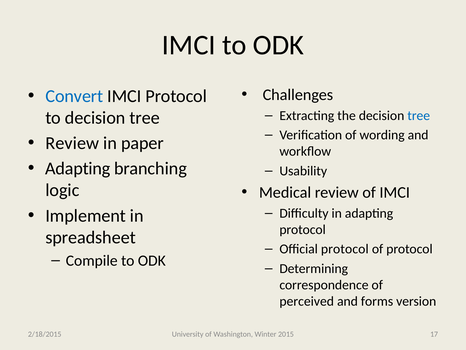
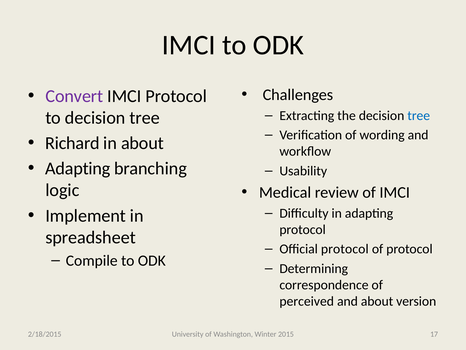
Convert colour: blue -> purple
Review at (72, 143): Review -> Richard
in paper: paper -> about
and forms: forms -> about
